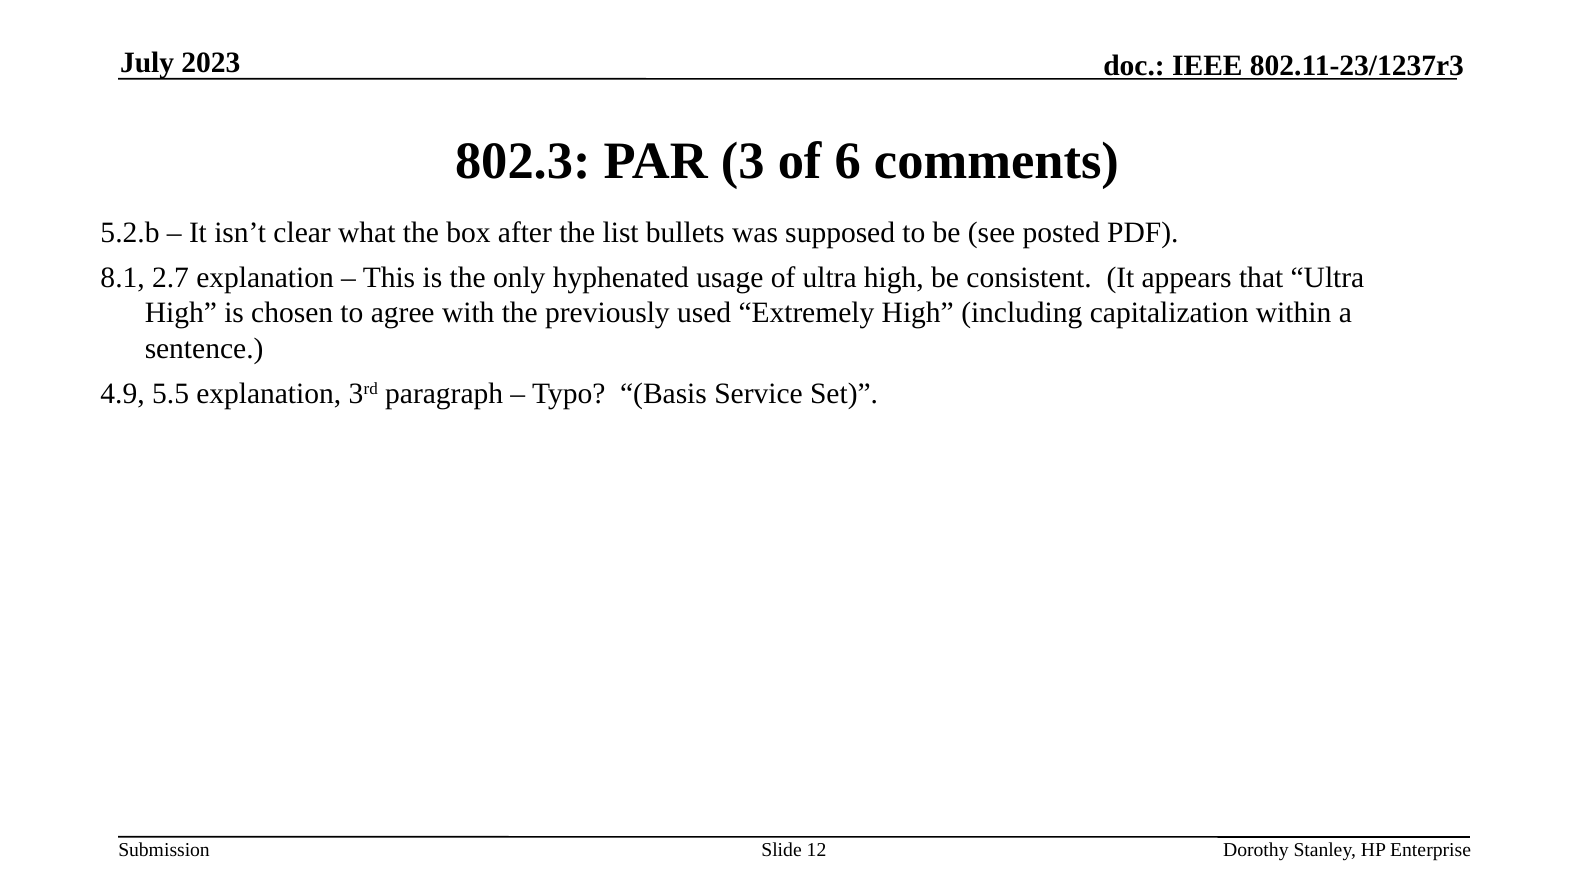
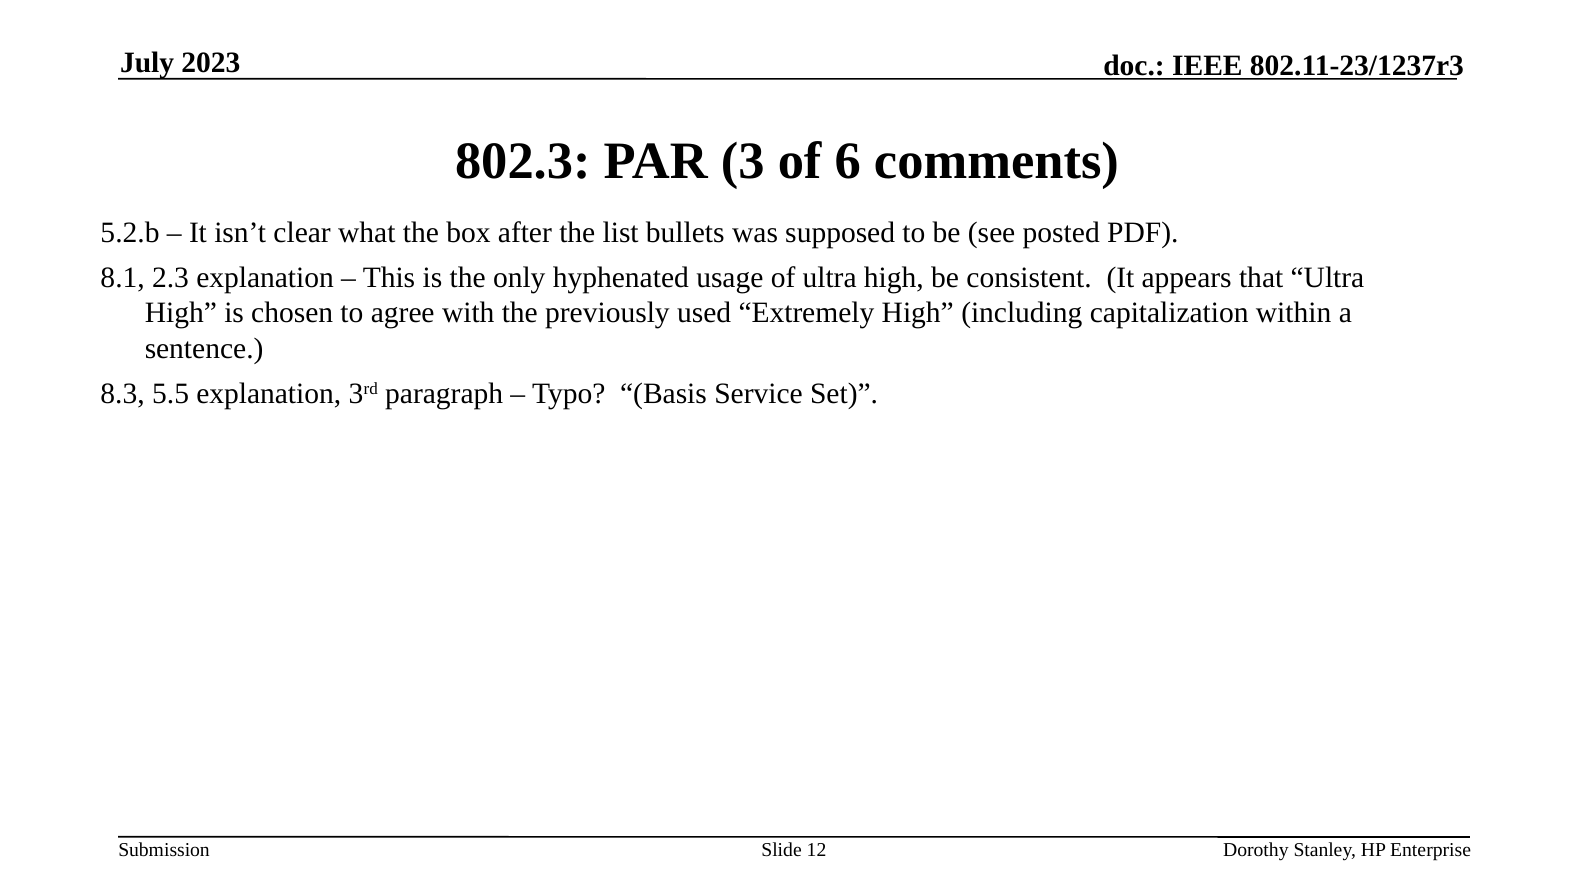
2.7: 2.7 -> 2.3
4.9: 4.9 -> 8.3
